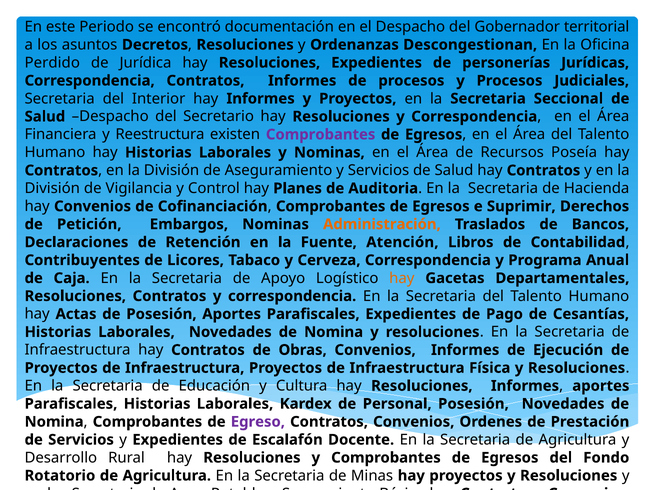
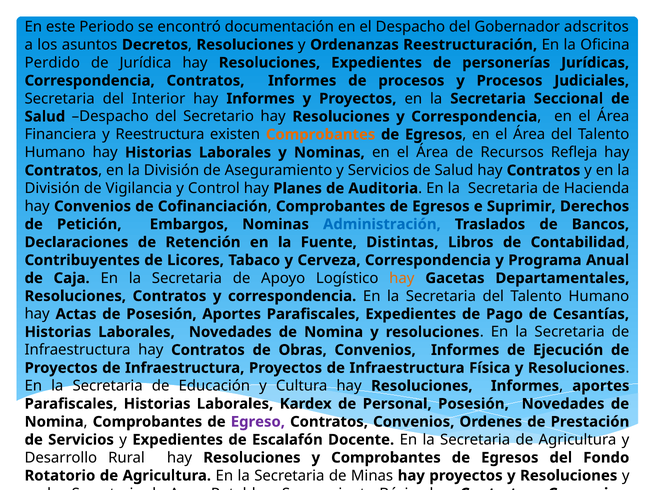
territorial: territorial -> adscritos
Descongestionan: Descongestionan -> Reestructuración
Comprobantes at (321, 135) colour: purple -> orange
Poseía: Poseía -> Refleja
Administración colour: orange -> blue
Atención: Atención -> Distintas
